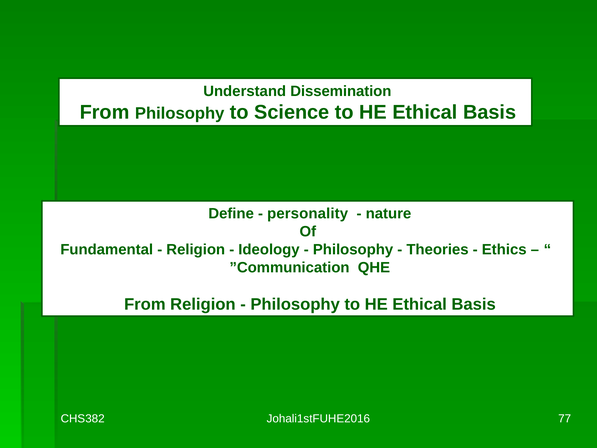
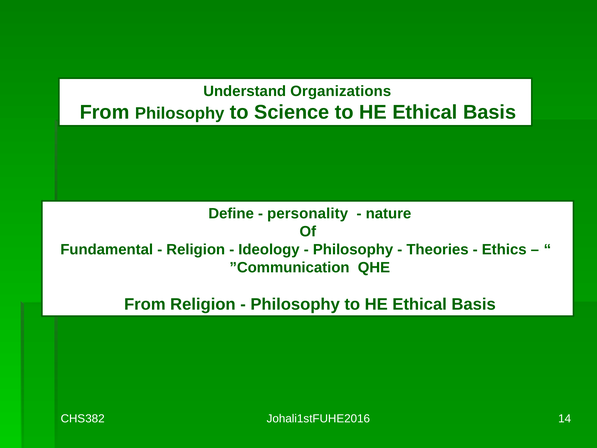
Dissemination: Dissemination -> Organizations
77: 77 -> 14
